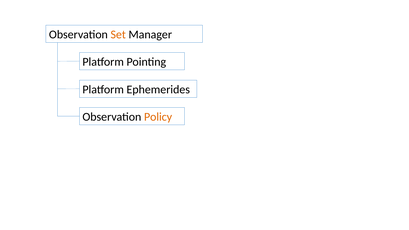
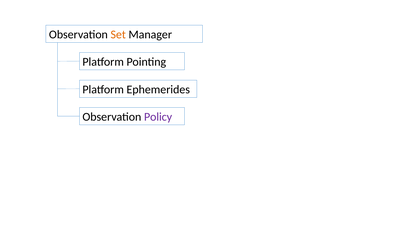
Policy colour: orange -> purple
